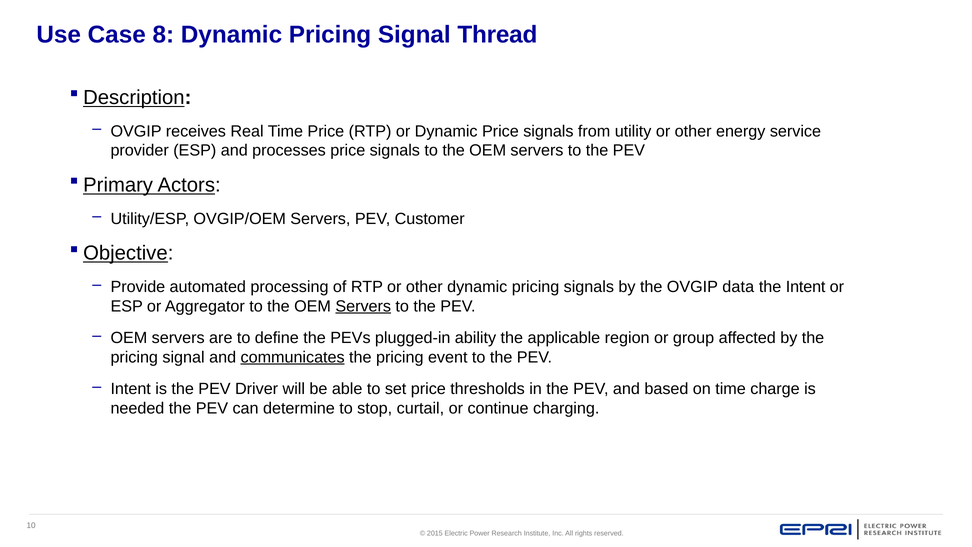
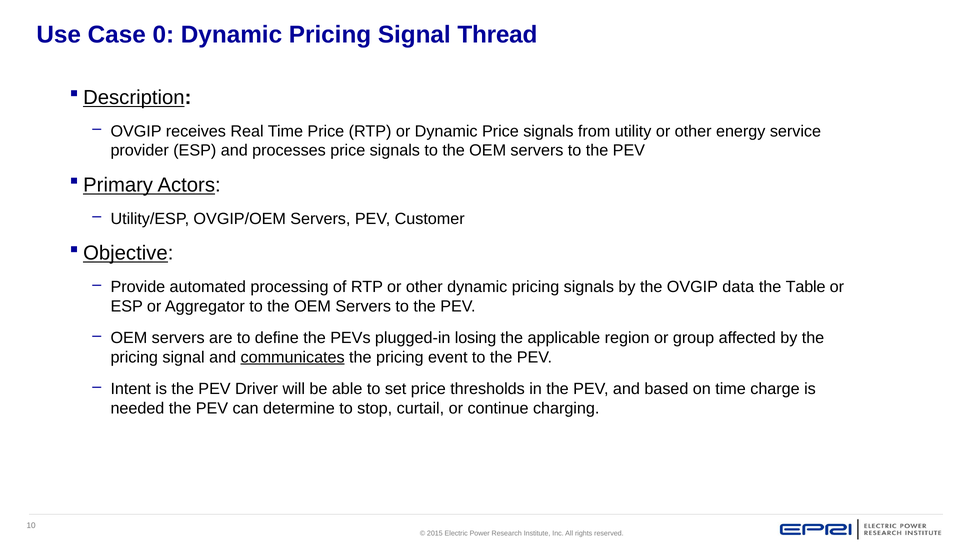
8: 8 -> 0
the Intent: Intent -> Table
Servers at (363, 306) underline: present -> none
ability: ability -> losing
